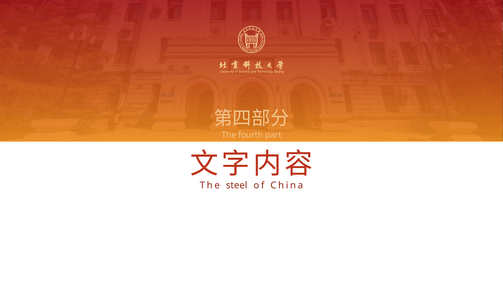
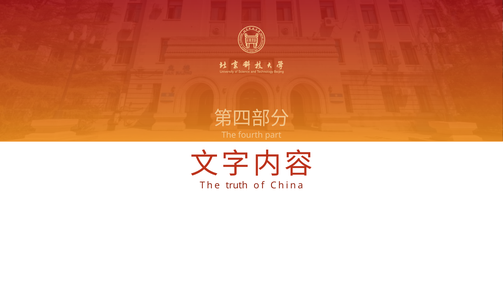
steel: steel -> truth
